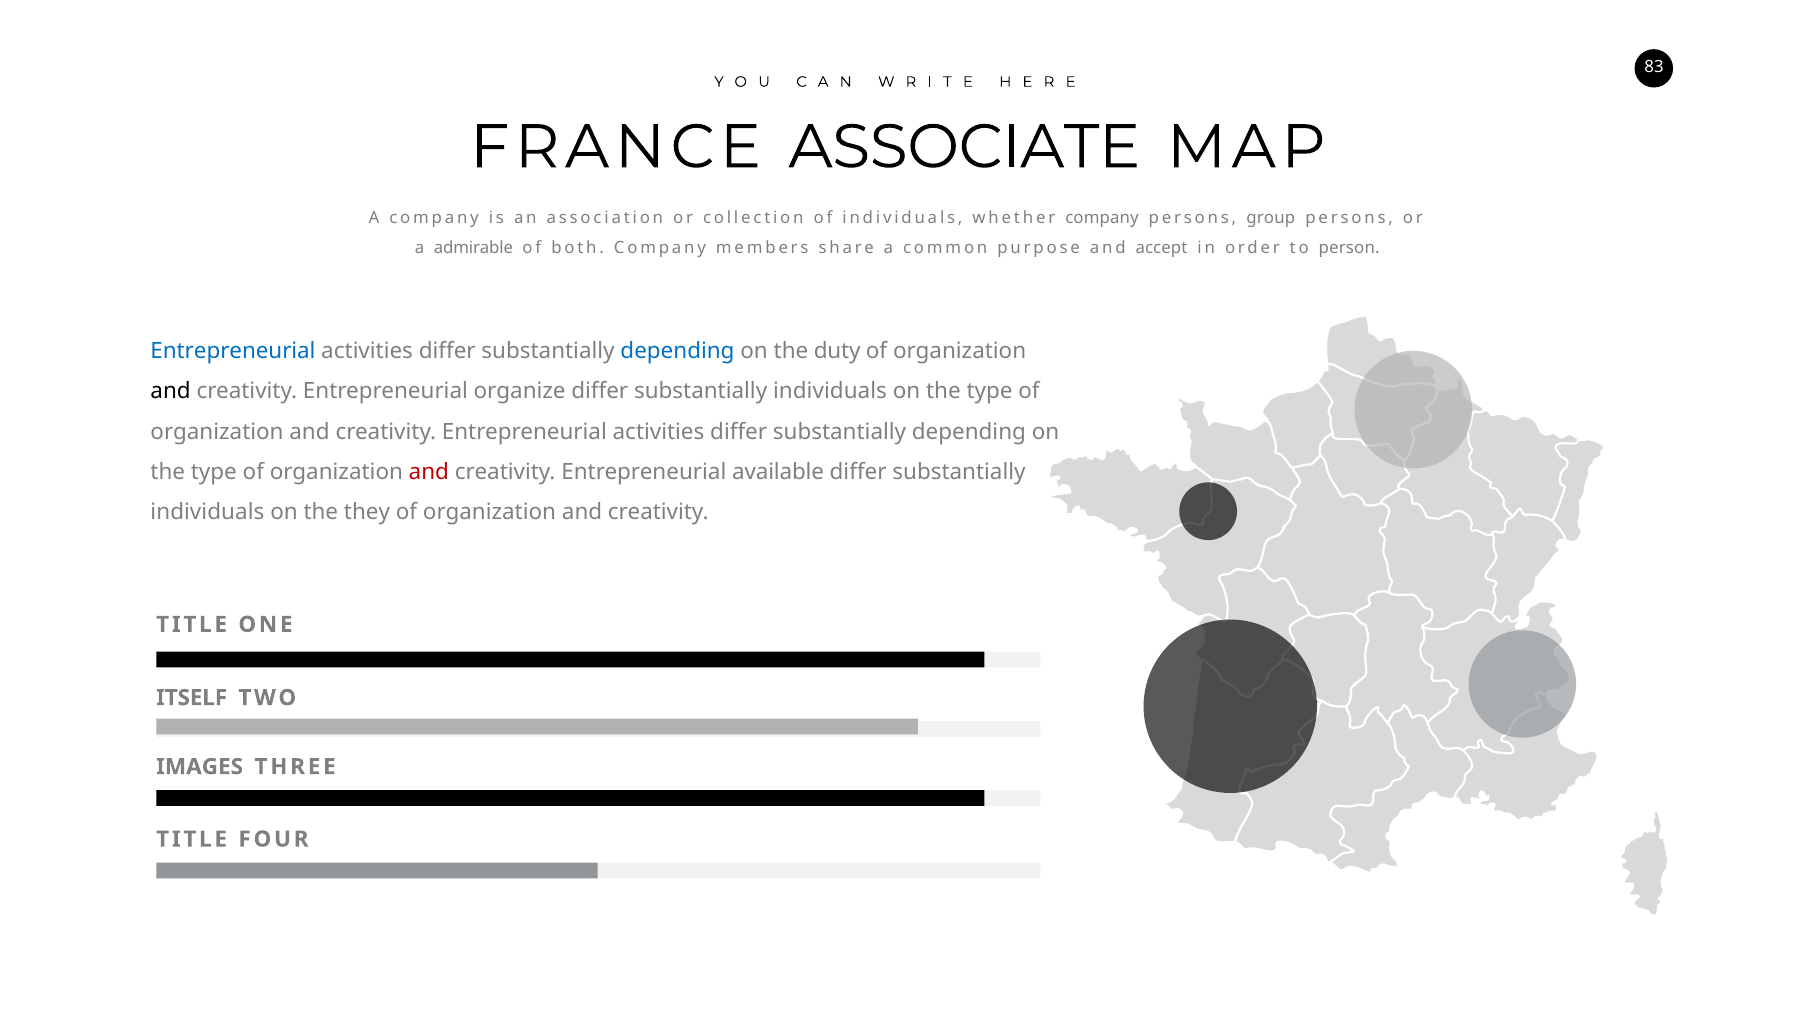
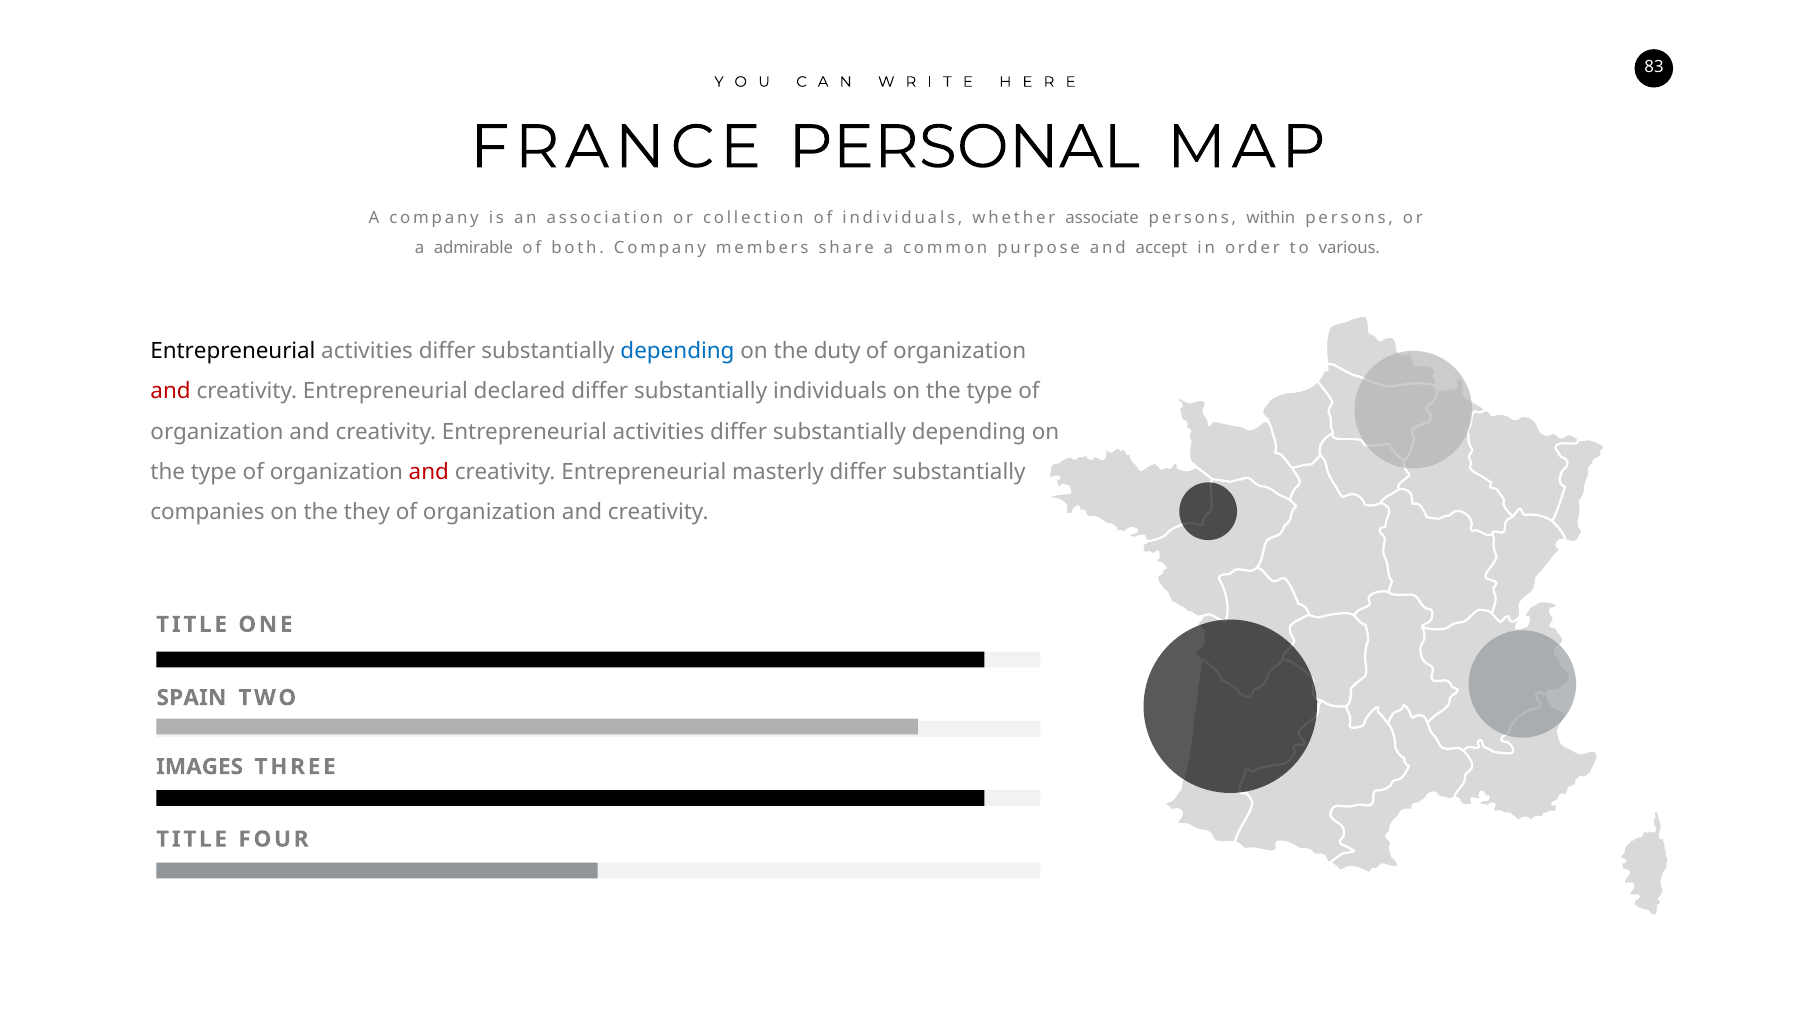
ASSOCIATE: ASSOCIATE -> PERSONAL
whether company: company -> associate
group: group -> within
person: person -> various
Entrepreneurial at (233, 351) colour: blue -> black
and at (171, 391) colour: black -> red
organize: organize -> declared
available: available -> masterly
individuals at (207, 512): individuals -> companies
ITSELF: ITSELF -> SPAIN
